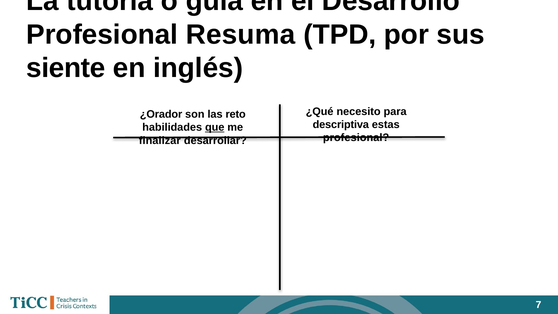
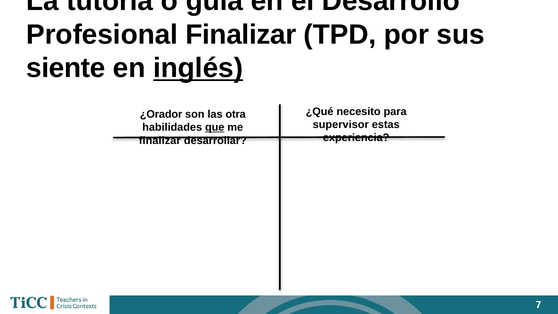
Profesional Resuma: Resuma -> Finalizar
inglés underline: none -> present
reto: reto -> otra
descriptiva: descriptiva -> supervisor
profesional at (356, 138): profesional -> experiencia
